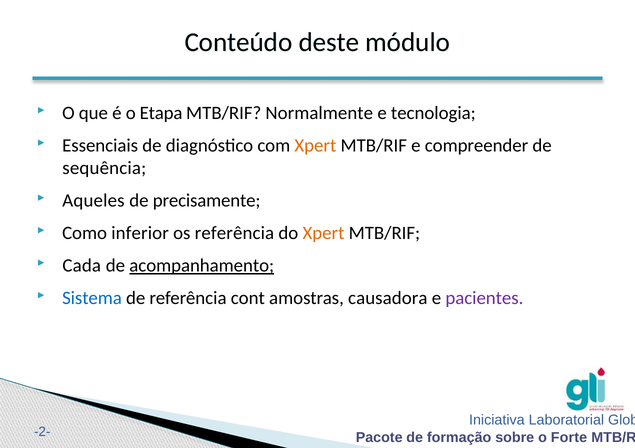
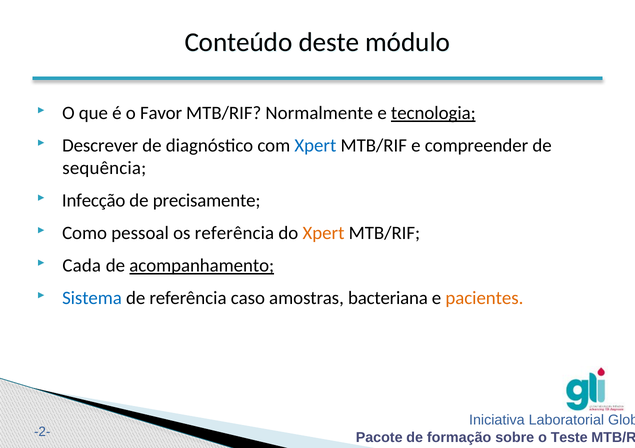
Etapa: Etapa -> Favor
tecnologia underline: none -> present
Essenciais: Essenciais -> Descrever
Xpert at (315, 146) colour: orange -> blue
Aqueles: Aqueles -> Infecção
inferior: inferior -> pessoal
cont: cont -> caso
causadora: causadora -> bacteriana
pacientes colour: purple -> orange
Forte: Forte -> Teste
